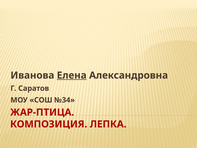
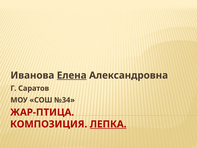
ЛЕПКА underline: none -> present
